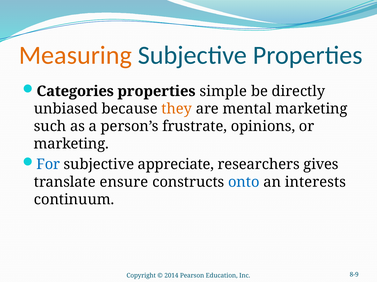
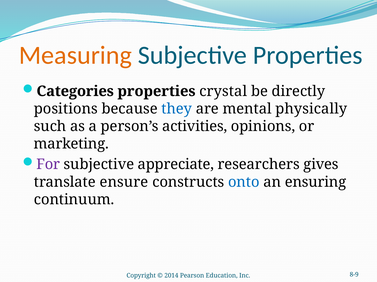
simple: simple -> crystal
unbiased: unbiased -> positions
they colour: orange -> blue
mental marketing: marketing -> physically
frustrate: frustrate -> activities
For colour: blue -> purple
interests: interests -> ensuring
